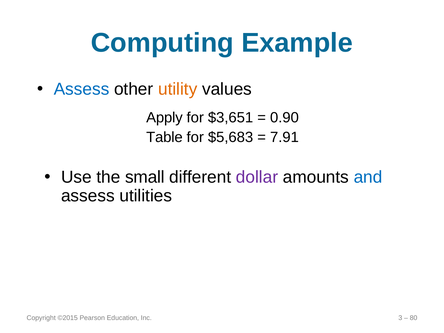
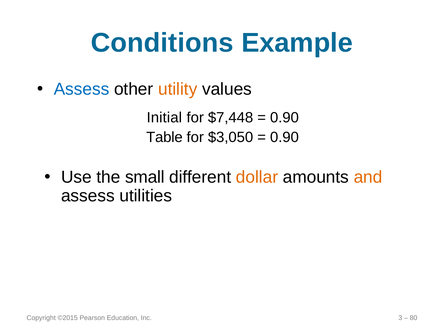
Computing: Computing -> Conditions
Apply: Apply -> Initial
$3,651: $3,651 -> $7,448
$5,683: $5,683 -> $3,050
7.91 at (284, 137): 7.91 -> 0.90
dollar colour: purple -> orange
and colour: blue -> orange
